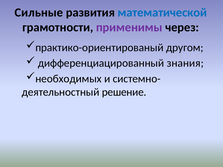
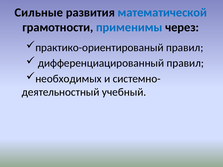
применимы colour: purple -> blue
практико-ориентированый другом: другом -> правил
дифференциацированный знания: знания -> правил
решение: решение -> учебный
